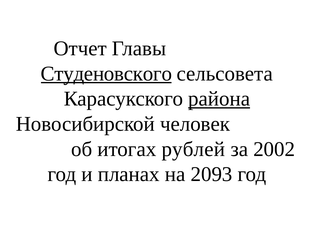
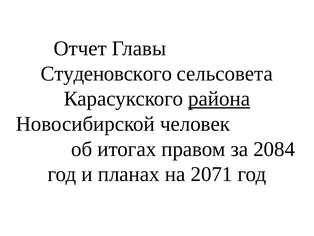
Студеновского underline: present -> none
рублей: рублей -> правом
2002: 2002 -> 2084
2093: 2093 -> 2071
